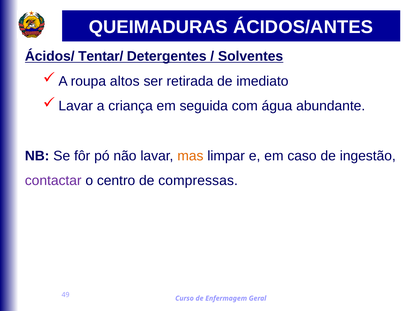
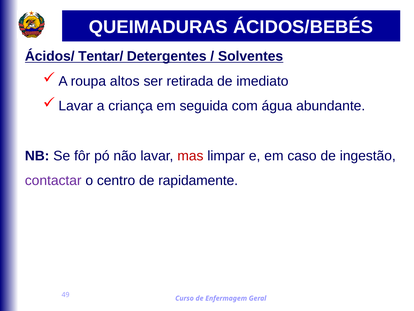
ÁCIDOS/ANTES: ÁCIDOS/ANTES -> ÁCIDOS/BEBÉS
mas colour: orange -> red
compressas: compressas -> rapidamente
